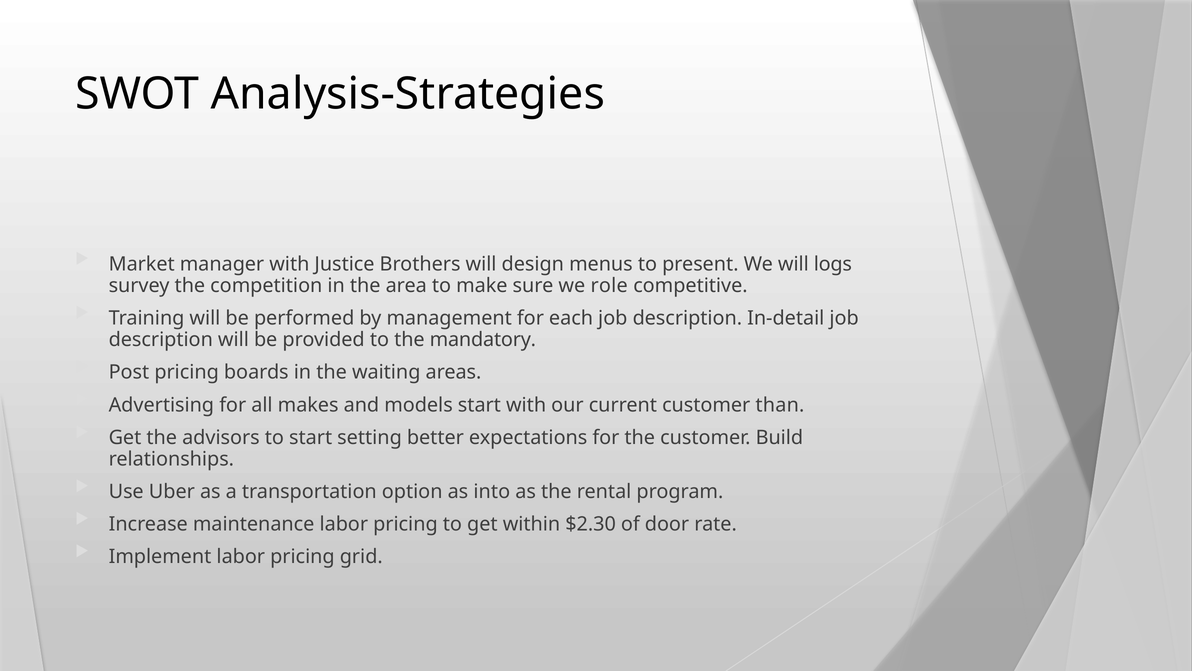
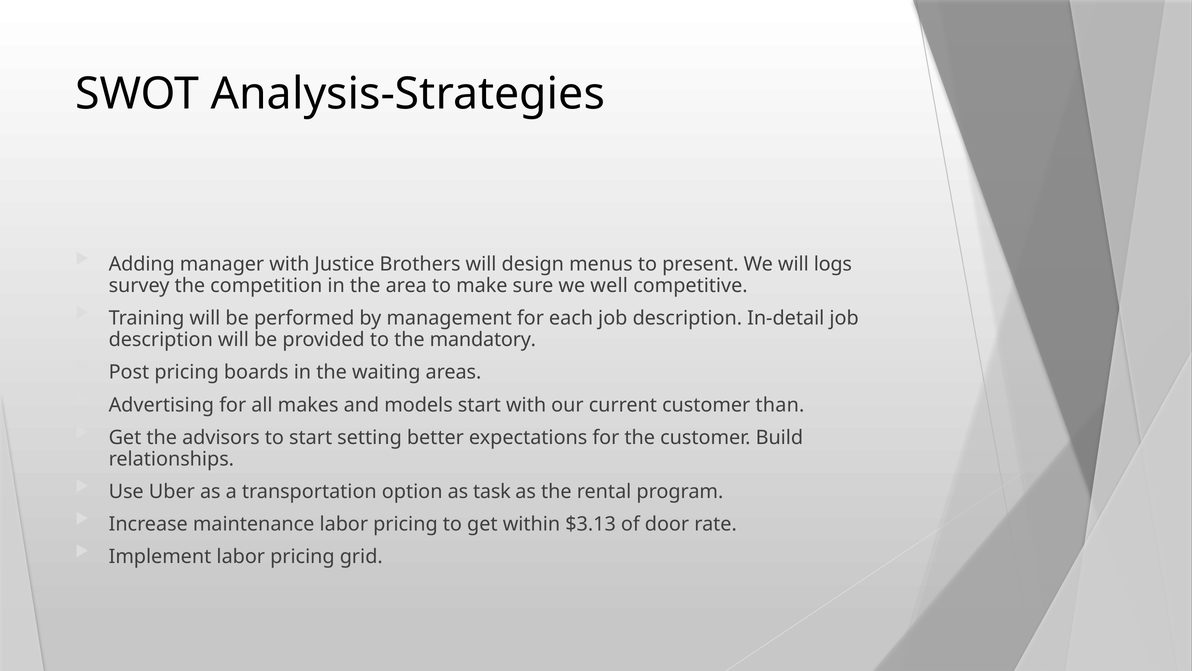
Market: Market -> Adding
role: role -> well
into: into -> task
$2.30: $2.30 -> $3.13
